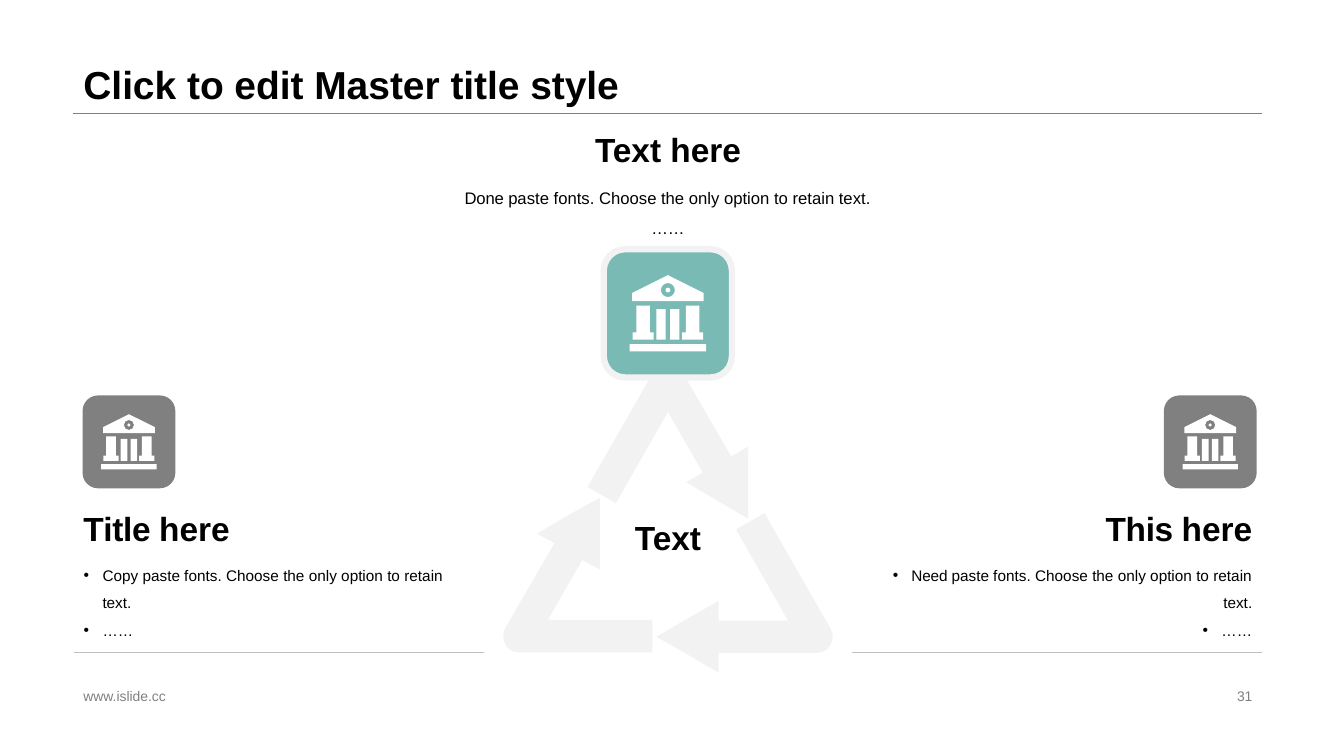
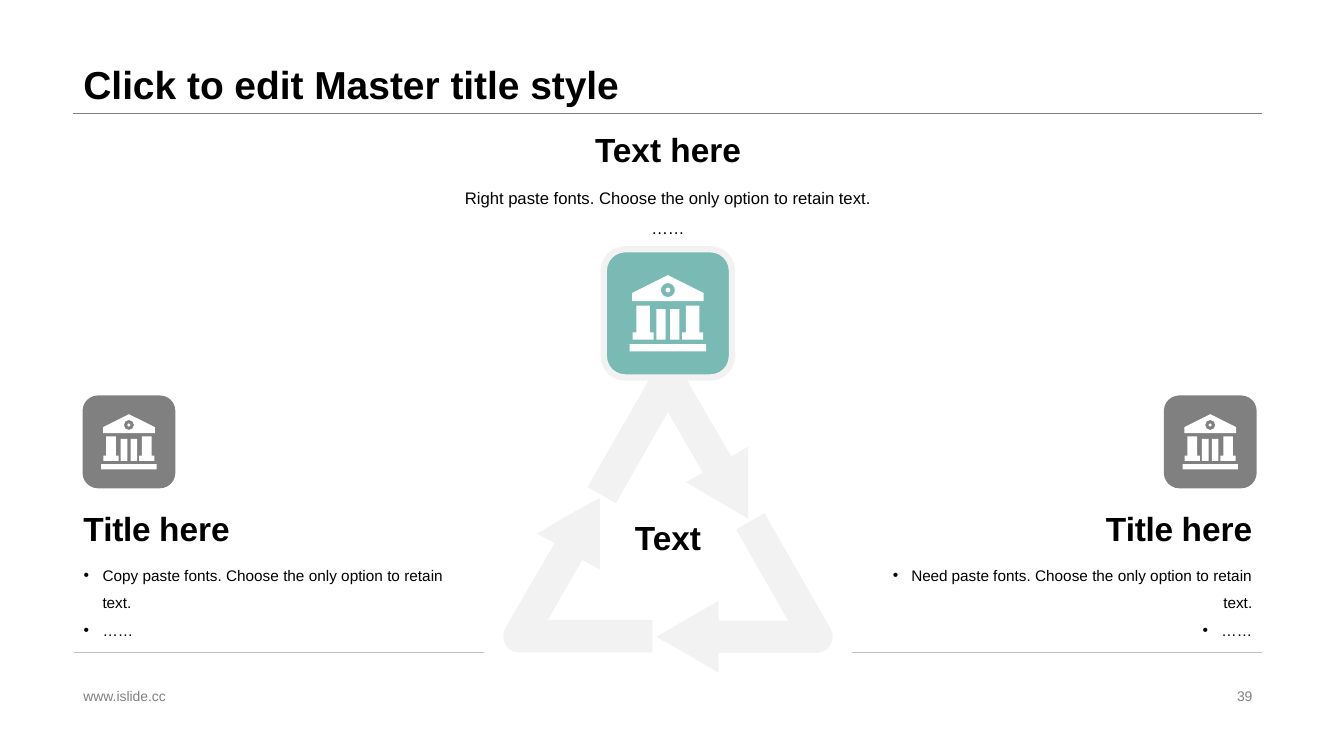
Done: Done -> Right
This at (1139, 530): This -> Title
31: 31 -> 39
